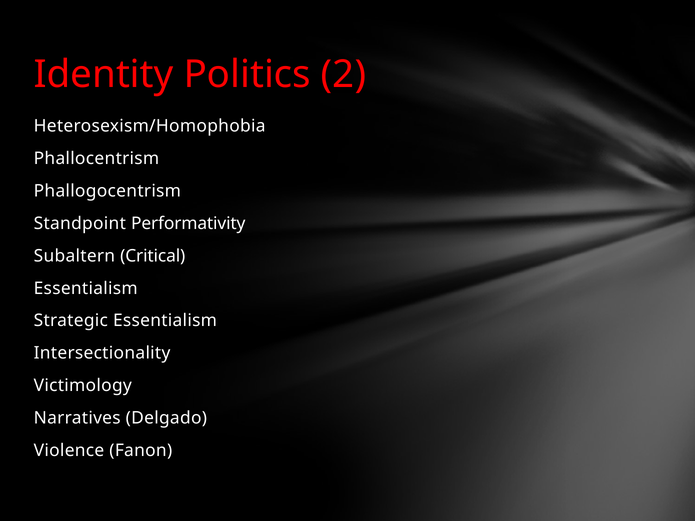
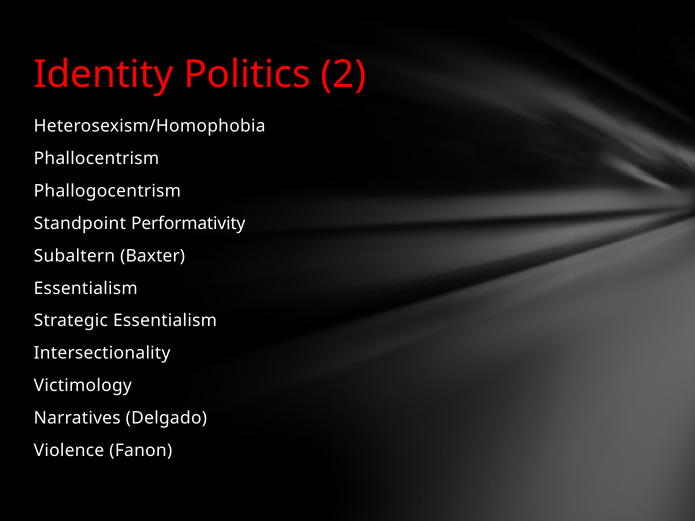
Critical: Critical -> Baxter
